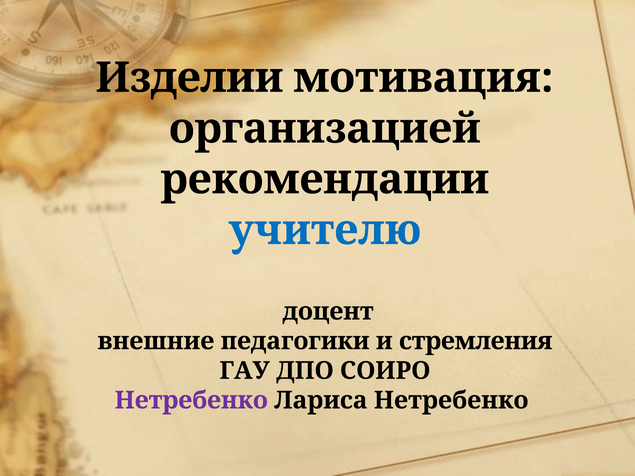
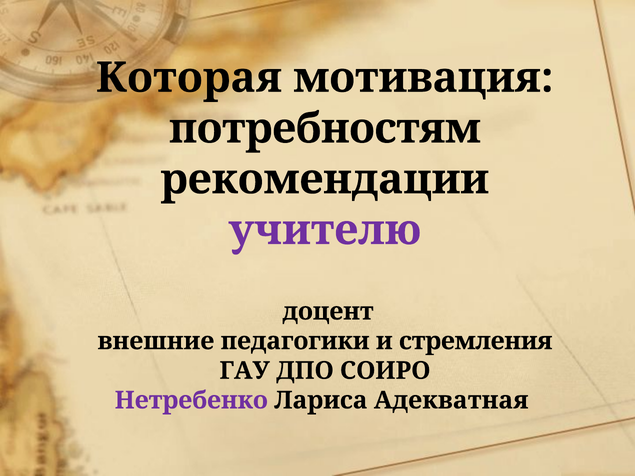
Изделии: Изделии -> Которая
организацией: организацией -> потребностям
учителю colour: blue -> purple
Лариса Нетребенко: Нетребенко -> Адекватная
